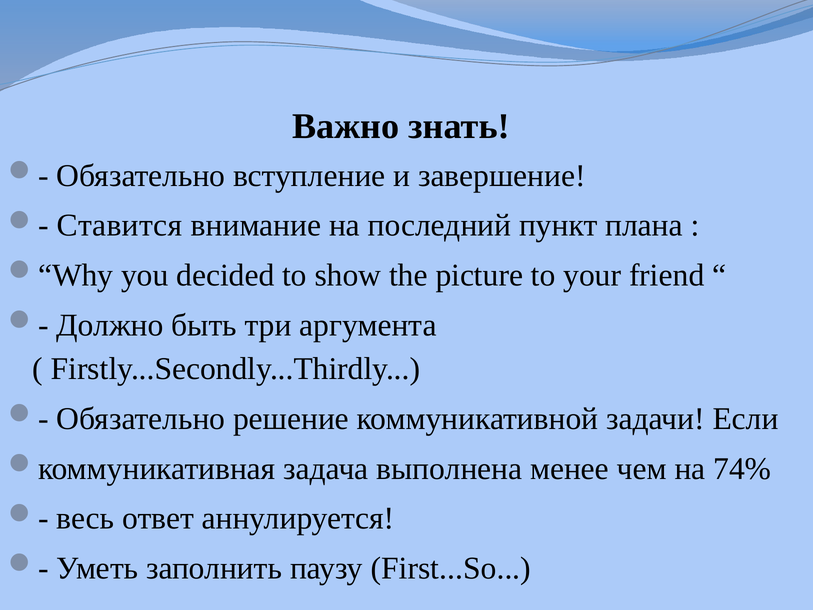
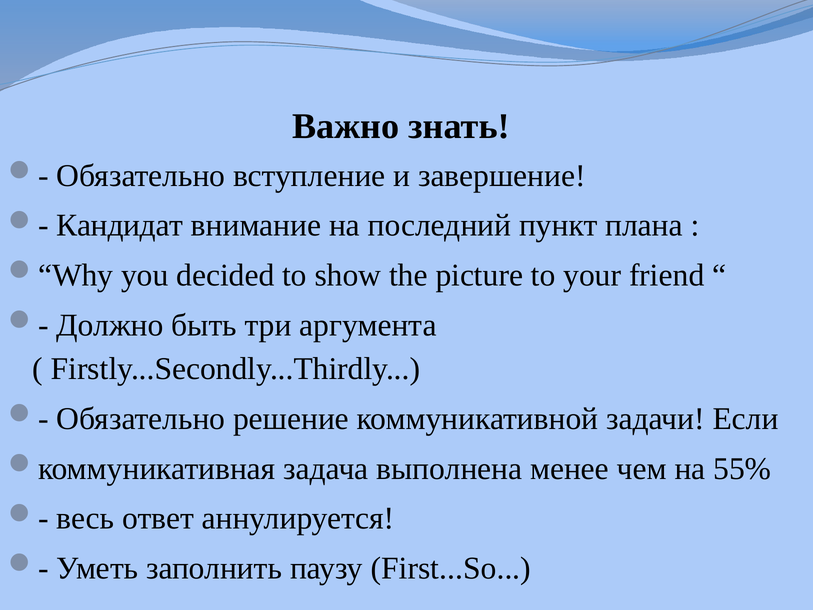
Ставится: Ставится -> Кандидат
74%: 74% -> 55%
